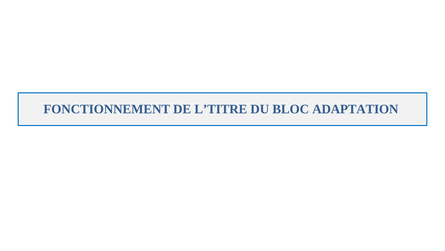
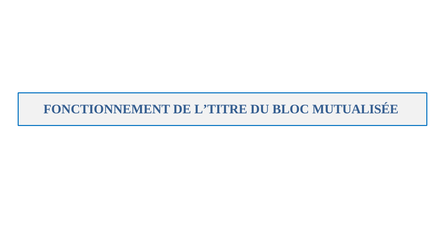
ADAPTATION: ADAPTATION -> MUTUALISÉE
